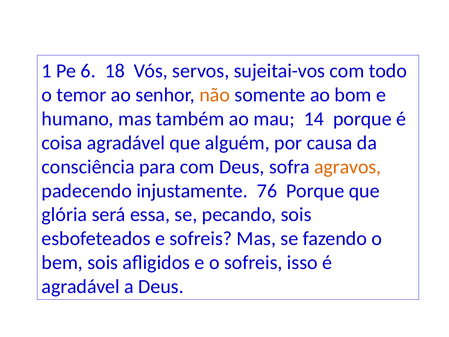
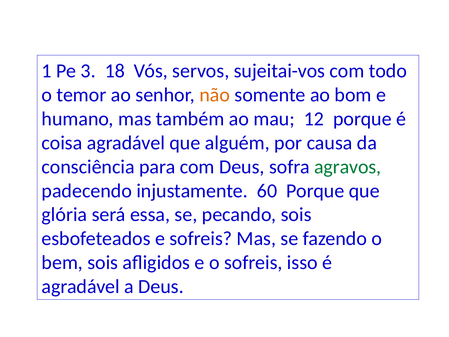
6: 6 -> 3
14: 14 -> 12
agravos colour: orange -> green
76: 76 -> 60
